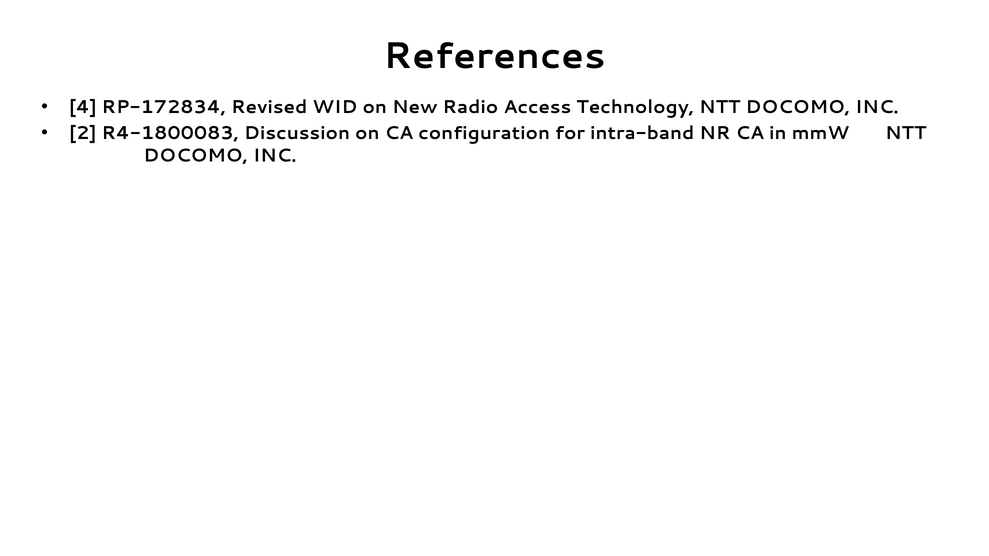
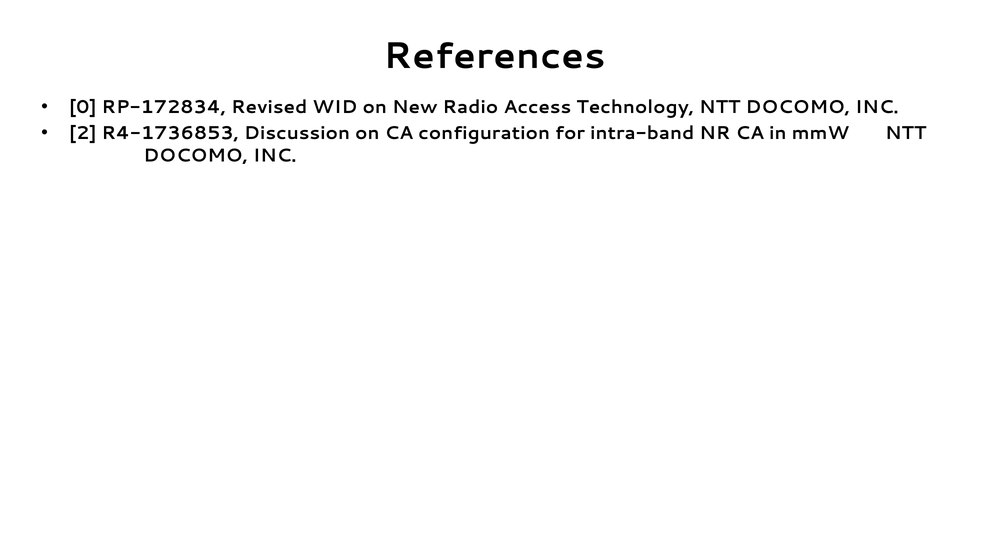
4: 4 -> 0
R4-1800083: R4-1800083 -> R4-1736853
